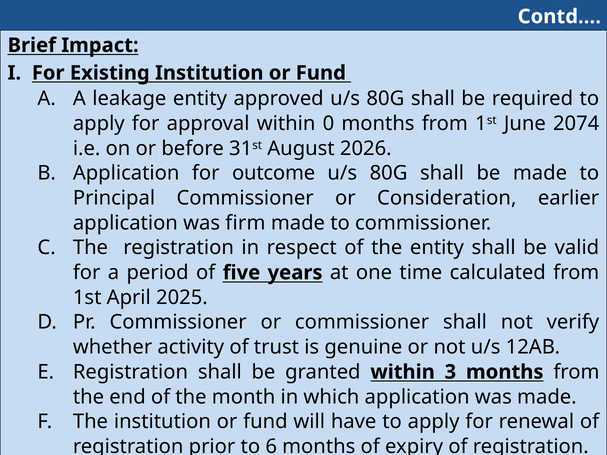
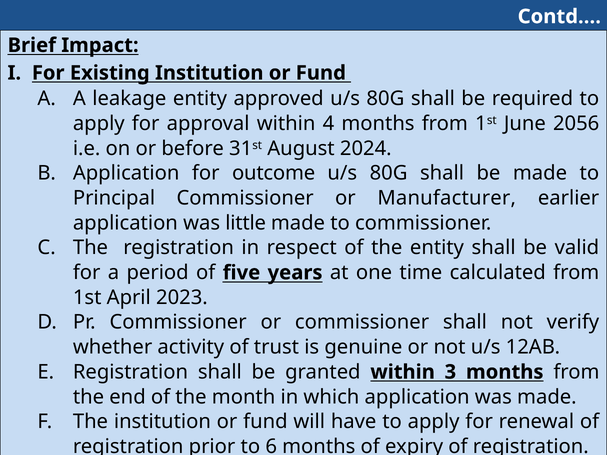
0: 0 -> 4
2074: 2074 -> 2056
2026: 2026 -> 2024
Consideration: Consideration -> Manufacturer
firm: firm -> little
2025: 2025 -> 2023
